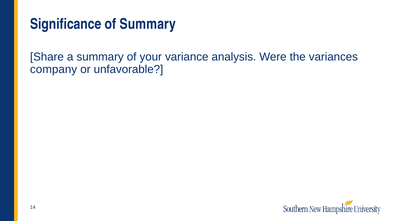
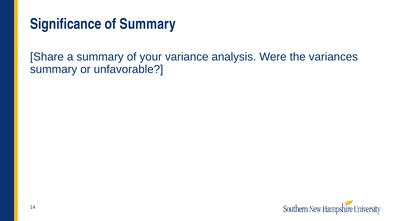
company at (54, 70): company -> summary
